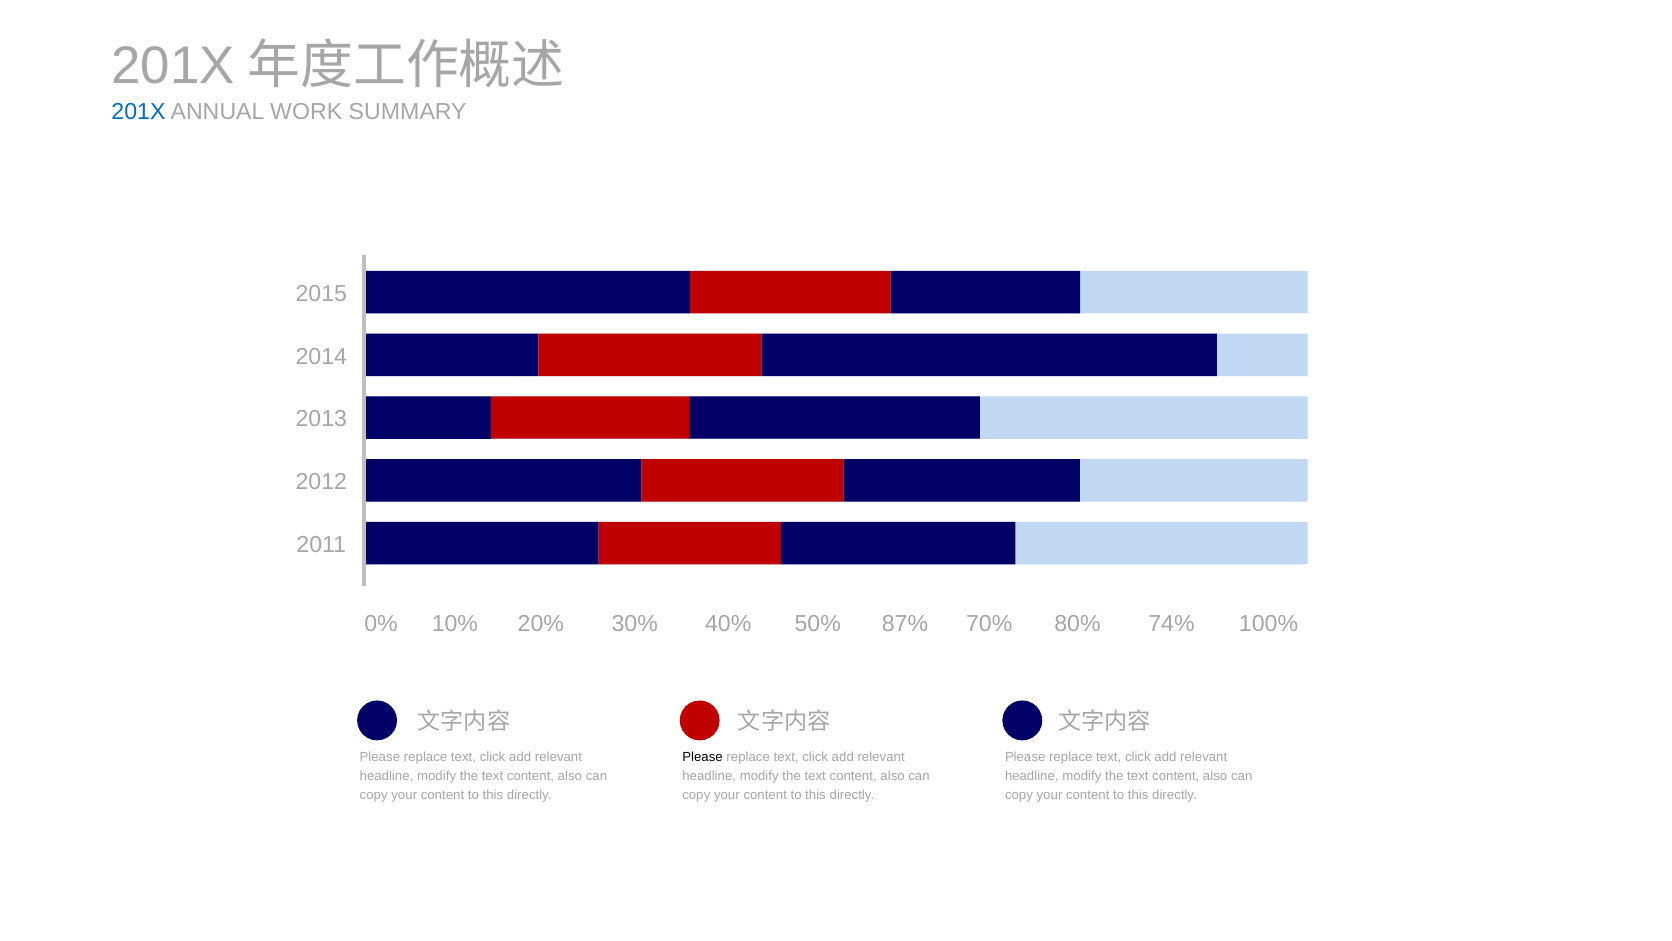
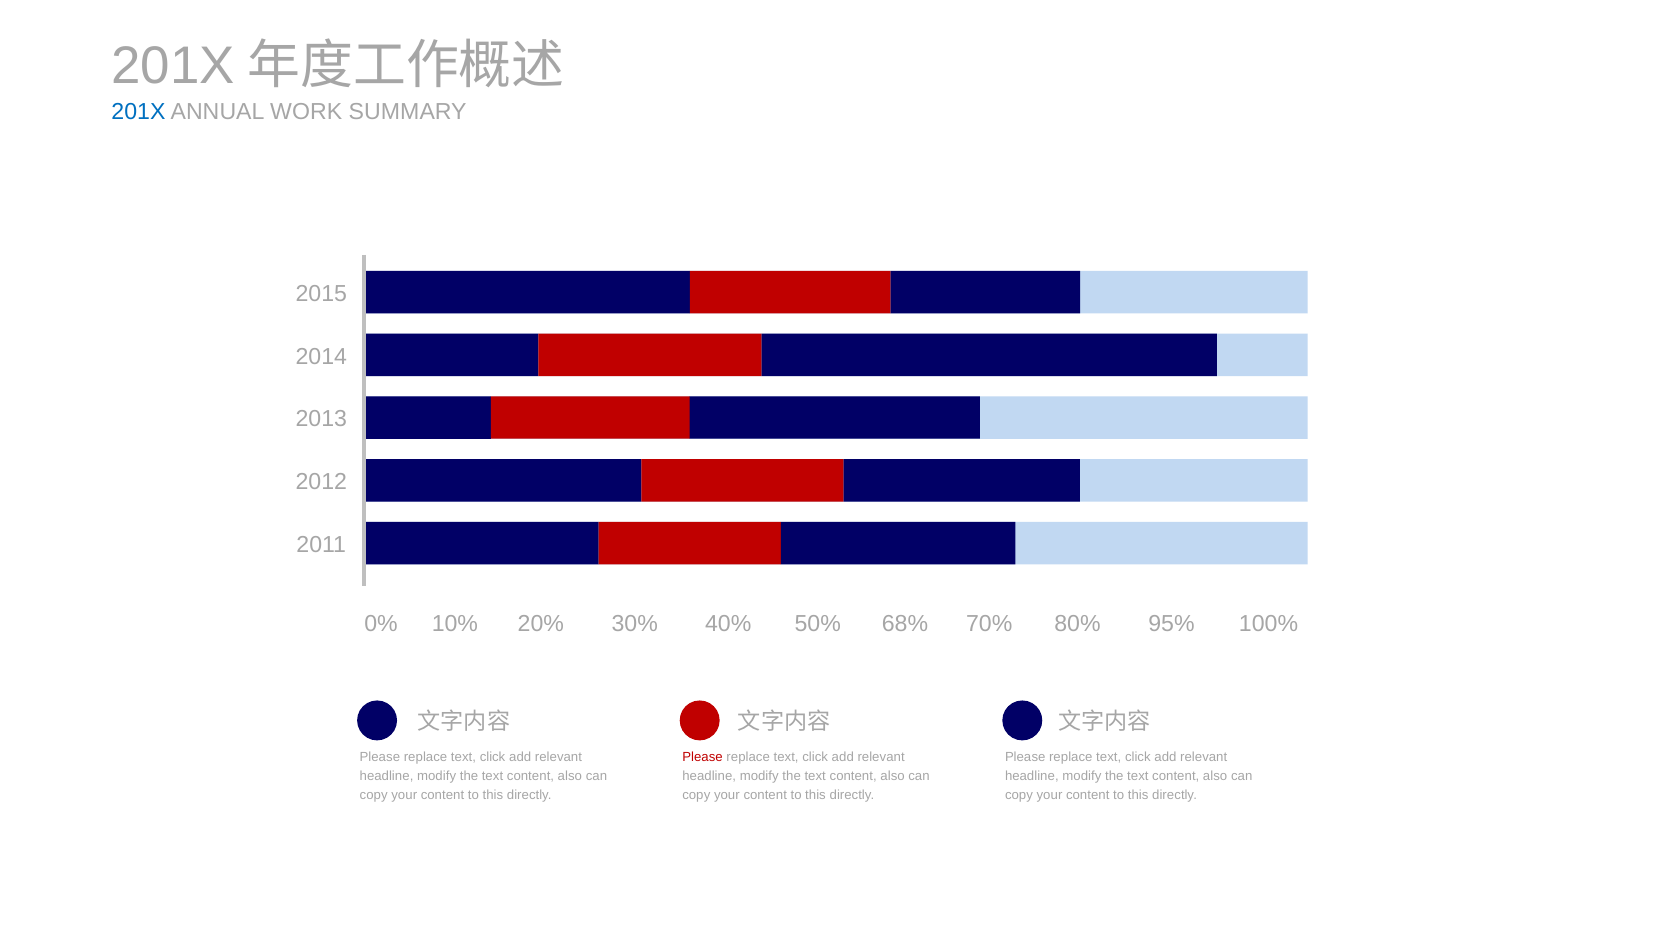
87%: 87% -> 68%
74%: 74% -> 95%
Please at (703, 757) colour: black -> red
